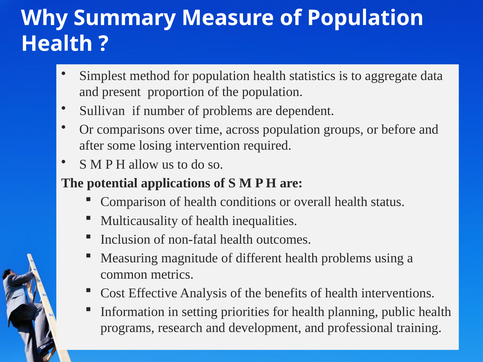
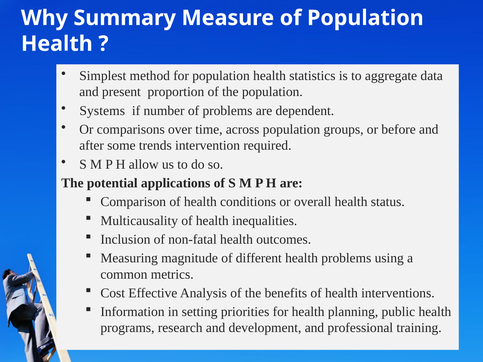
Sullivan: Sullivan -> Systems
losing: losing -> trends
